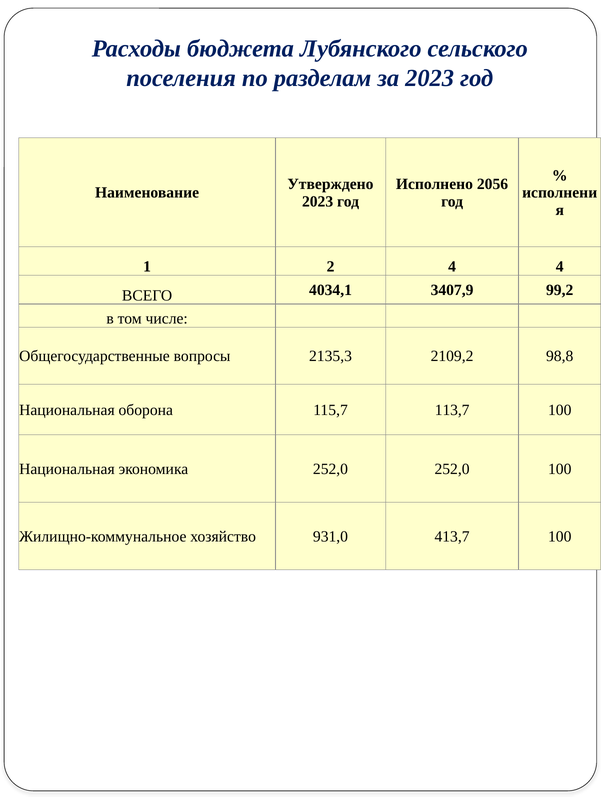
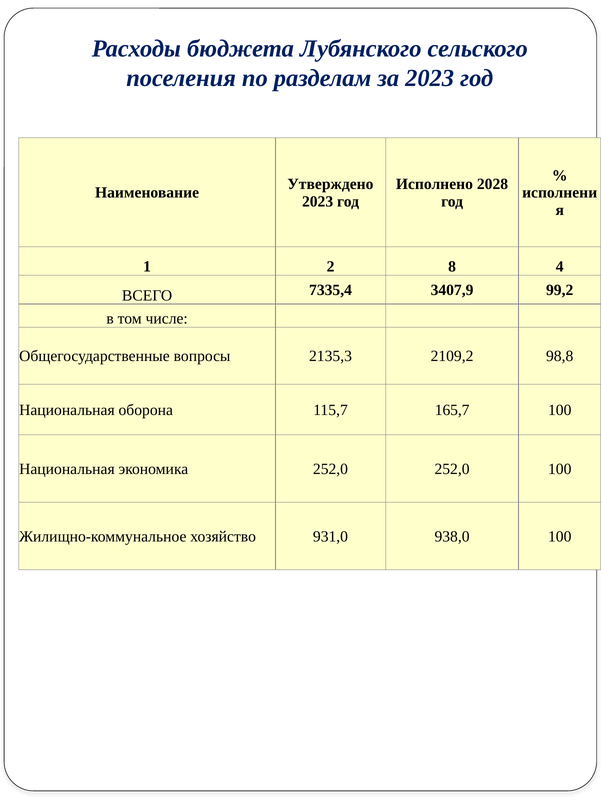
2056: 2056 -> 2028
2 4: 4 -> 8
4034,1: 4034,1 -> 7335,4
113,7: 113,7 -> 165,7
413,7: 413,7 -> 938,0
